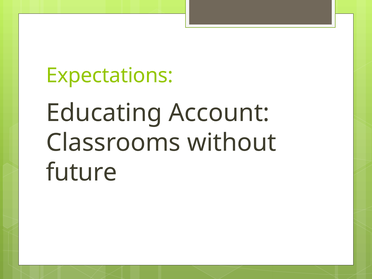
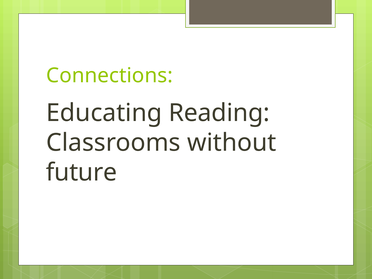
Expectations: Expectations -> Connections
Account: Account -> Reading
